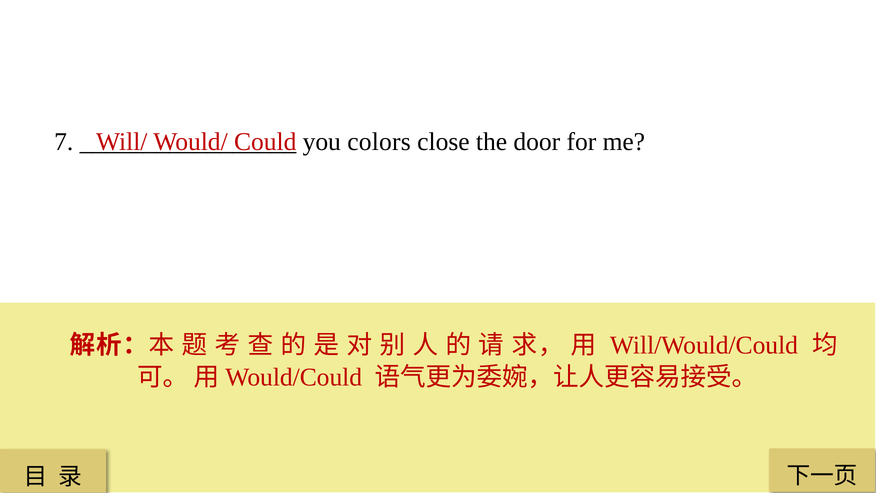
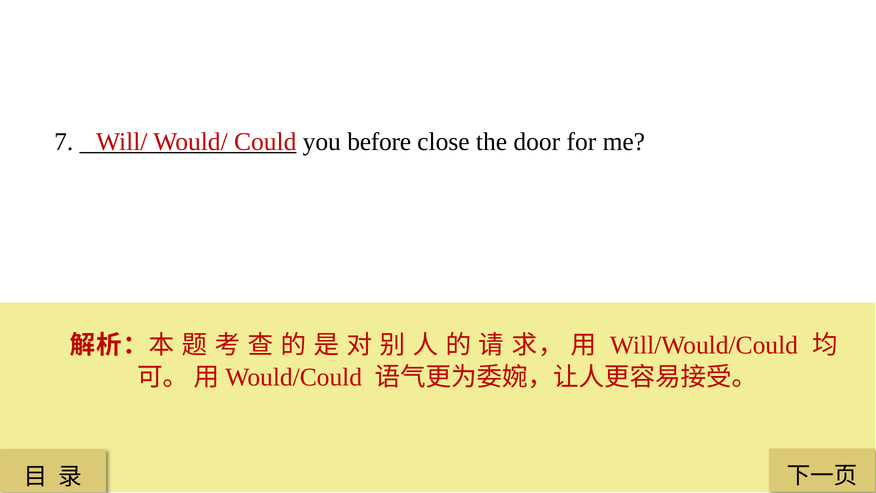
colors: colors -> before
